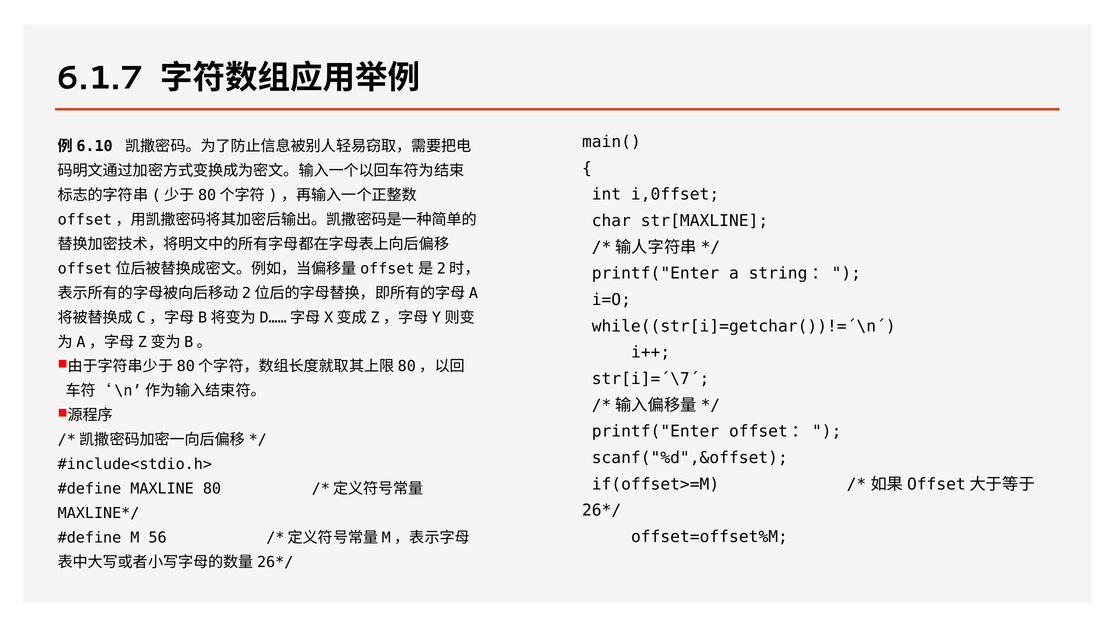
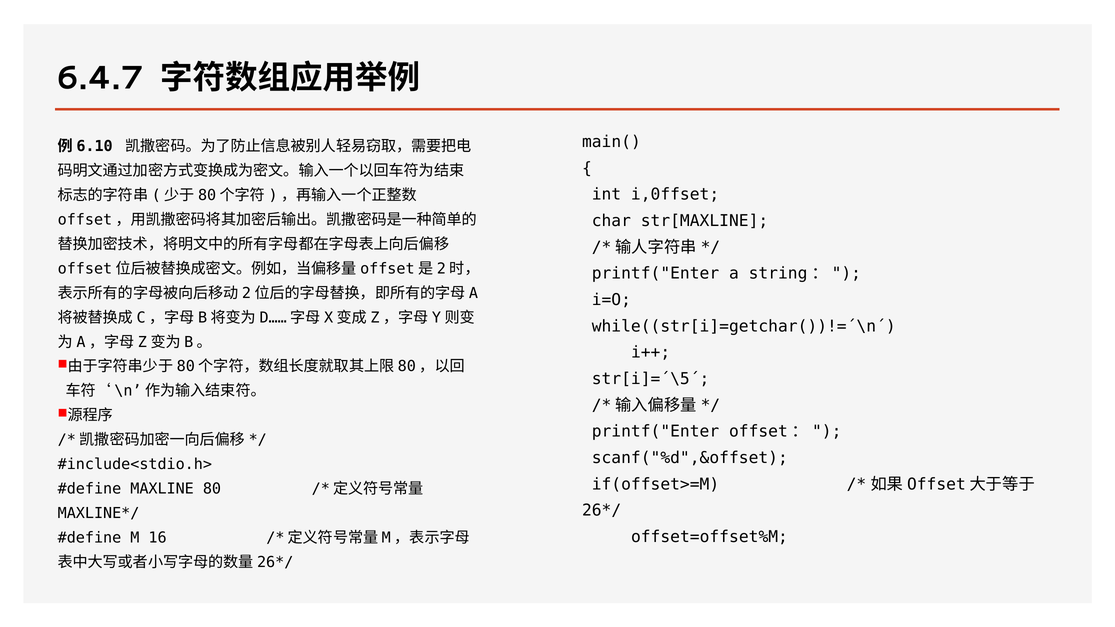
6.1.7: 6.1.7 -> 6.4.7
str[i]=´\7´: str[i]=´\7´ -> str[i]=´\5´
56: 56 -> 16
